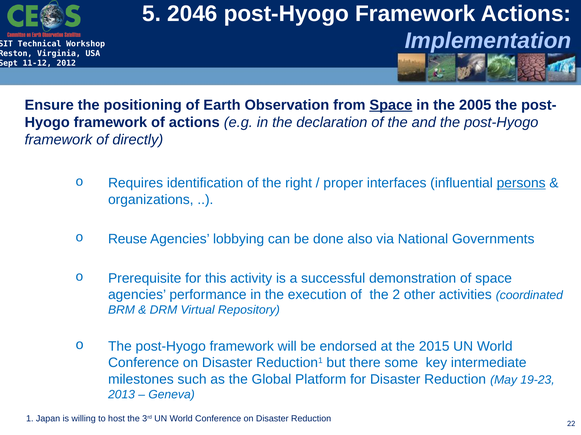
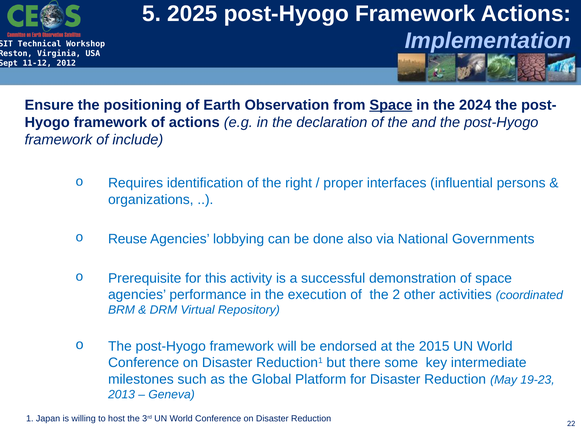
2046: 2046 -> 2025
2005: 2005 -> 2024
directly: directly -> include
persons underline: present -> none
